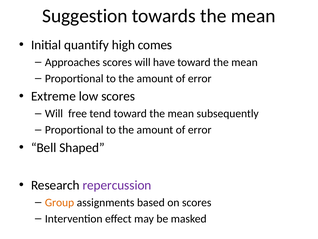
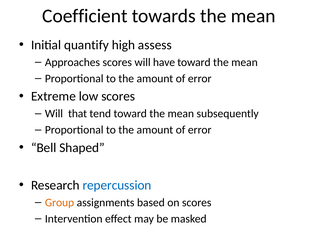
Suggestion: Suggestion -> Coefficient
comes: comes -> assess
free: free -> that
repercussion colour: purple -> blue
